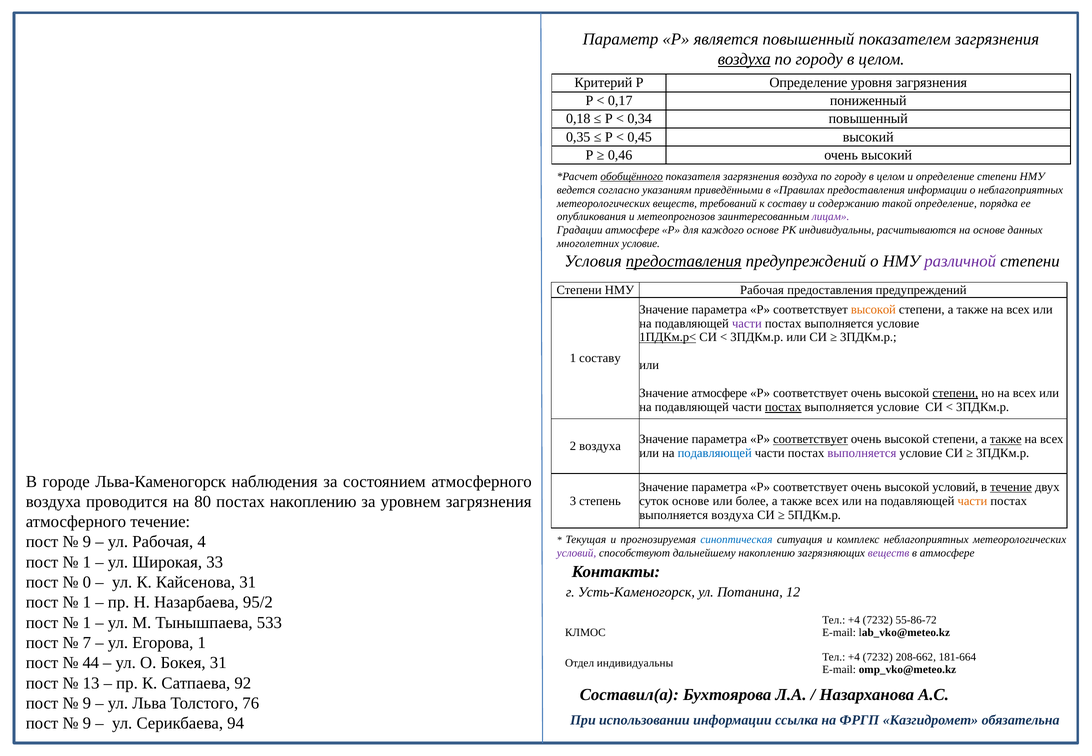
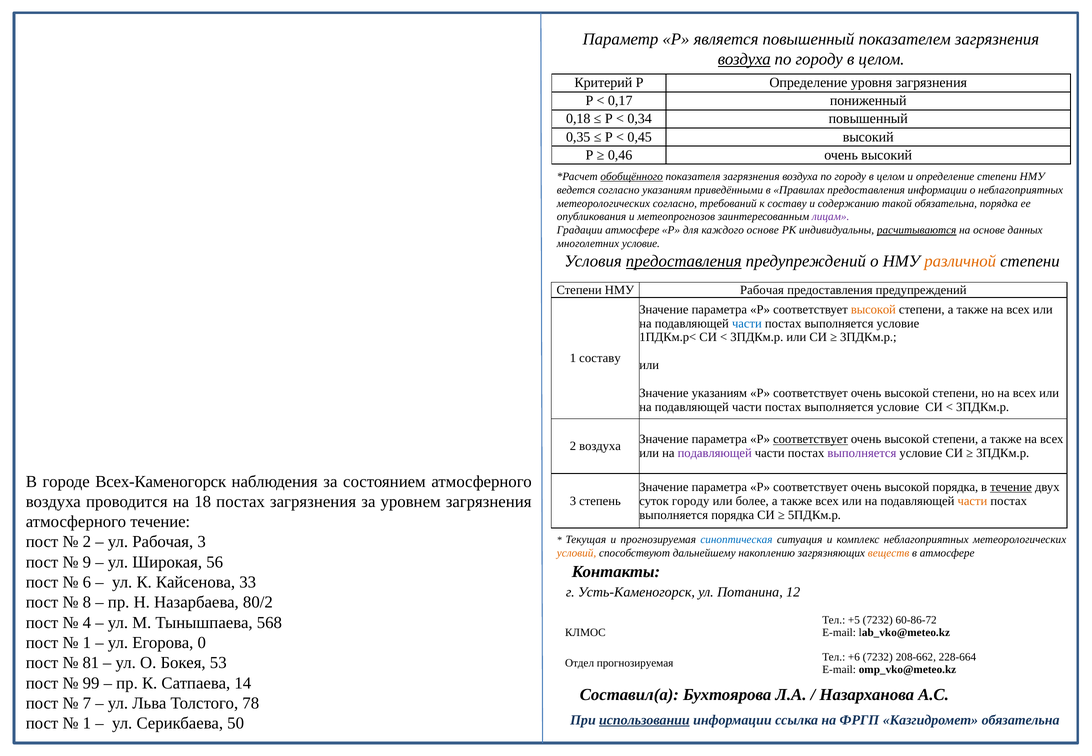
метеорологических веществ: веществ -> согласно
такой определение: определение -> обязательна
расчитываются underline: none -> present
различной colour: purple -> orange
части at (747, 323) colour: purple -> blue
1ПДКм.р< underline: present -> none
Значение атмосфере: атмосфере -> указаниям
степени at (955, 393) underline: present -> none
постах at (783, 407) underline: present -> none
также at (1006, 439) underline: present -> none
подавляющей at (715, 453) colour: blue -> purple
Льва-Каменогорск: Льва-Каменогорск -> Всех-Каменогорск
высокой условий: условий -> порядка
80: 80 -> 18
постах накоплению: накоплению -> загрязнения
суток основе: основе -> городу
выполняется воздуха: воздуха -> порядка
9 at (87, 542): 9 -> 2
Рабочая 4: 4 -> 3
условий at (577, 553) colour: purple -> orange
веществ at (889, 553) colour: purple -> orange
1 at (87, 562): 1 -> 9
33: 33 -> 56
0: 0 -> 6
Кайсенова 31: 31 -> 33
1 at (87, 602): 1 -> 8
95/2: 95/2 -> 80/2
1 at (87, 623): 1 -> 4
533: 533 -> 568
+4 at (854, 620): +4 -> +5
55-86-72: 55-86-72 -> 60-86-72
7 at (87, 643): 7 -> 1
Егорова 1: 1 -> 0
+4 at (854, 657): +4 -> +6
181-664: 181-664 -> 228-664
44: 44 -> 81
Бокея 31: 31 -> 53
Отдел индивидуальны: индивидуальны -> прогнозируемая
13: 13 -> 99
92: 92 -> 14
9 at (87, 703): 9 -> 7
76: 76 -> 78
использовании underline: none -> present
9 at (87, 723): 9 -> 1
94: 94 -> 50
